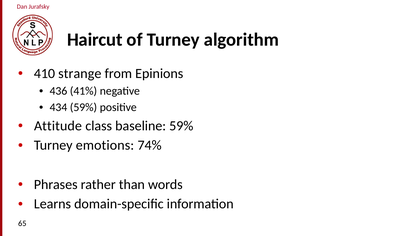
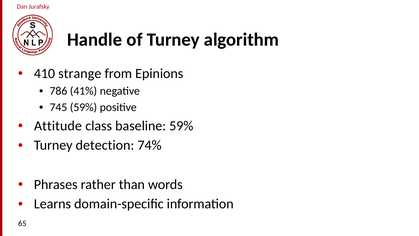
Haircut: Haircut -> Handle
436: 436 -> 786
434: 434 -> 745
emotions: emotions -> detection
